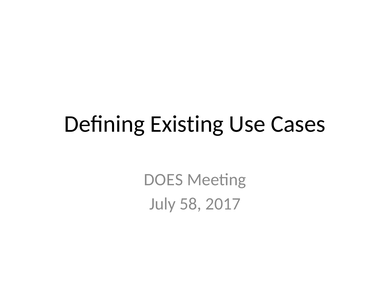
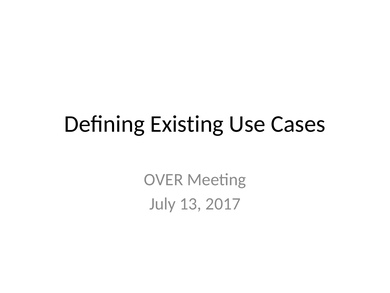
DOES: DOES -> OVER
58: 58 -> 13
